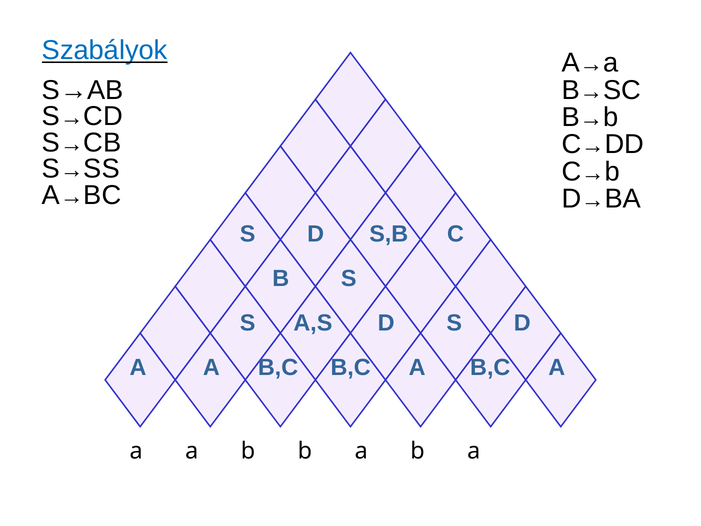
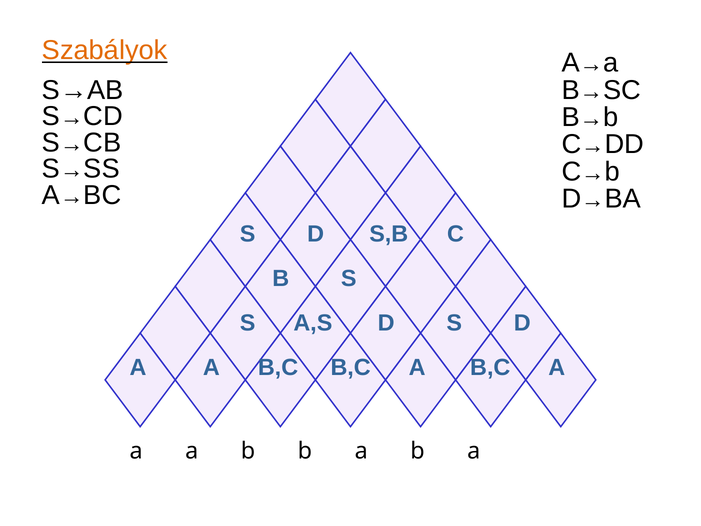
Szabályok colour: blue -> orange
